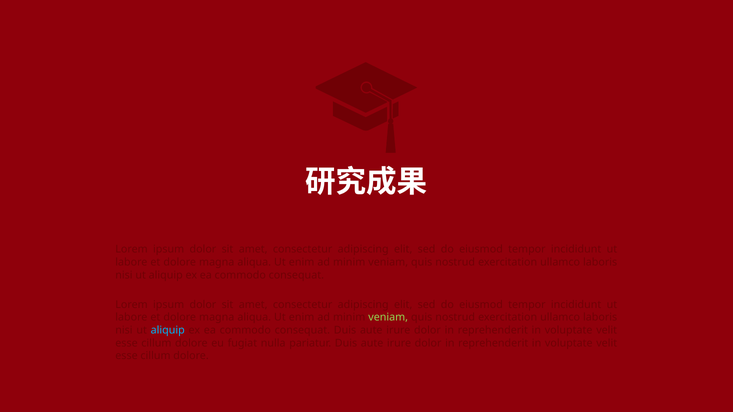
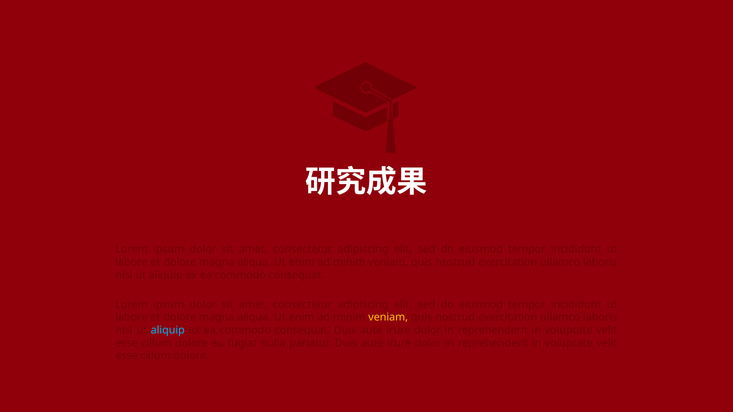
veniam at (388, 318) colour: light green -> yellow
